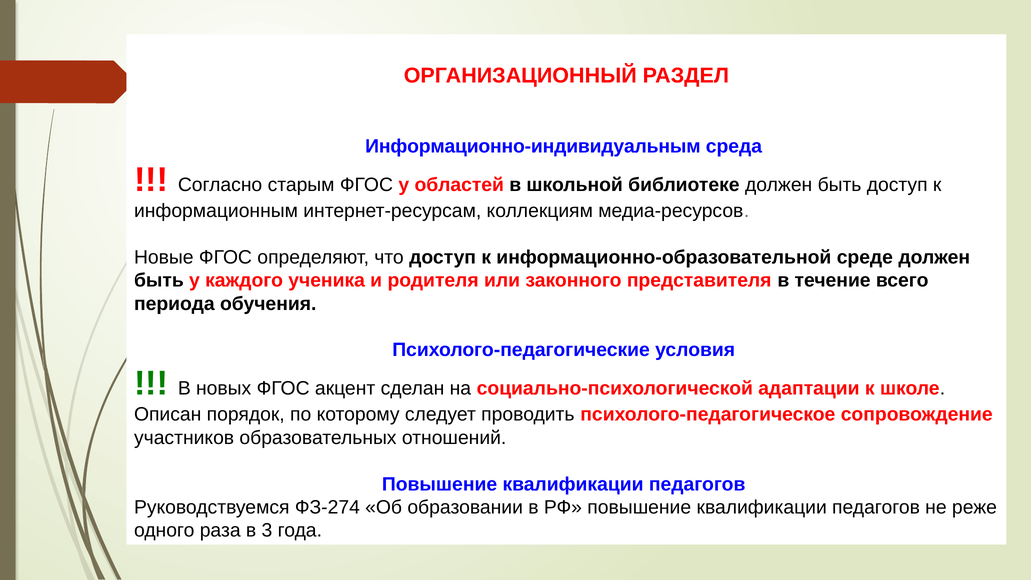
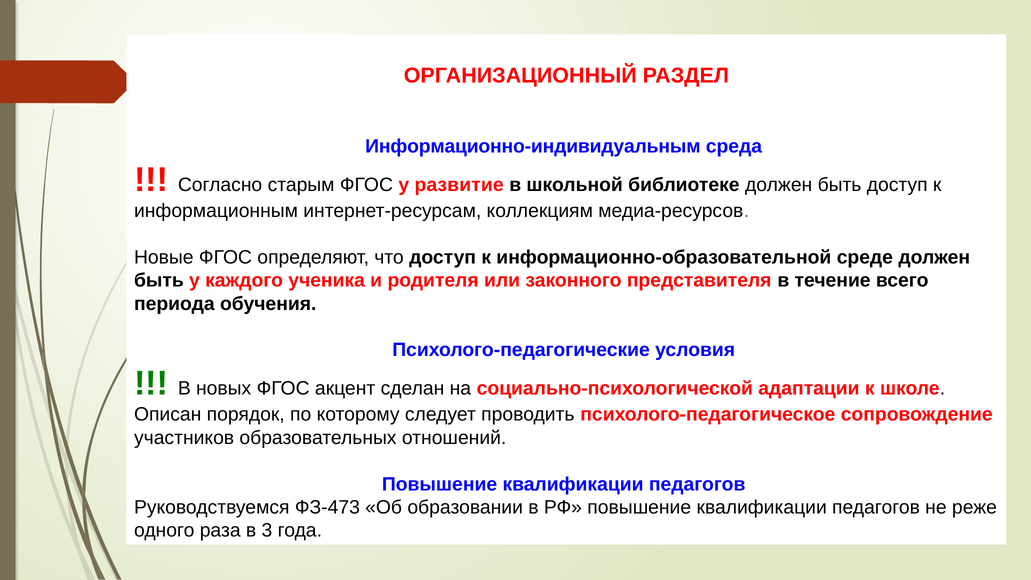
областей: областей -> развитие
ФЗ-274: ФЗ-274 -> ФЗ-473
